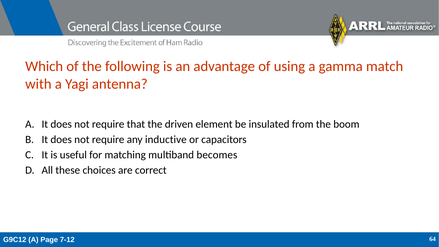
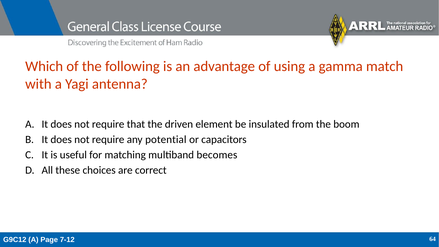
inductive: inductive -> potential
